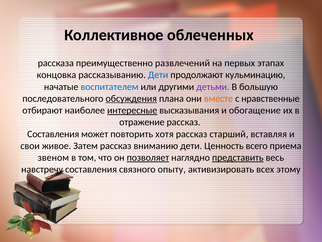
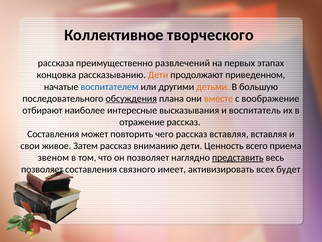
облеченных: облеченных -> творческого
Дети at (158, 75) colour: blue -> orange
кульминацию: кульминацию -> приведенном
детьми colour: purple -> orange
нравственные: нравственные -> воображение
интересные underline: present -> none
обогащение: обогащение -> воспитатель
хотя: хотя -> чего
рассказ старший: старший -> вставляя
позволяет at (148, 157) underline: present -> none
навстречу at (42, 169): навстречу -> позволяет
опыту: опыту -> имеет
этому: этому -> будет
